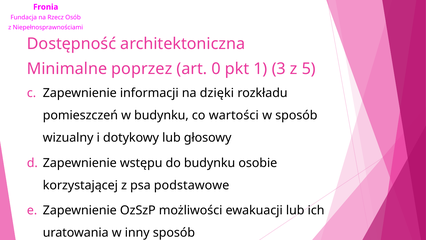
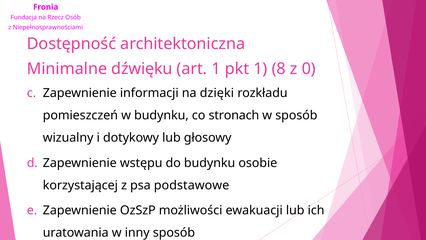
poprzez: poprzez -> dźwięku
art 0: 0 -> 1
3: 3 -> 8
5: 5 -> 0
wartości: wartości -> stronach
